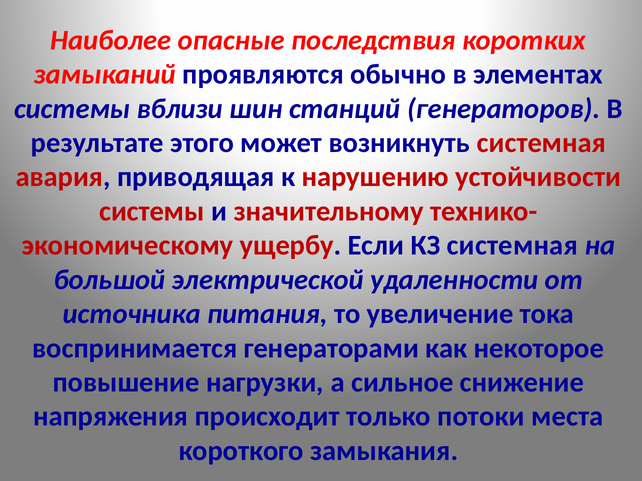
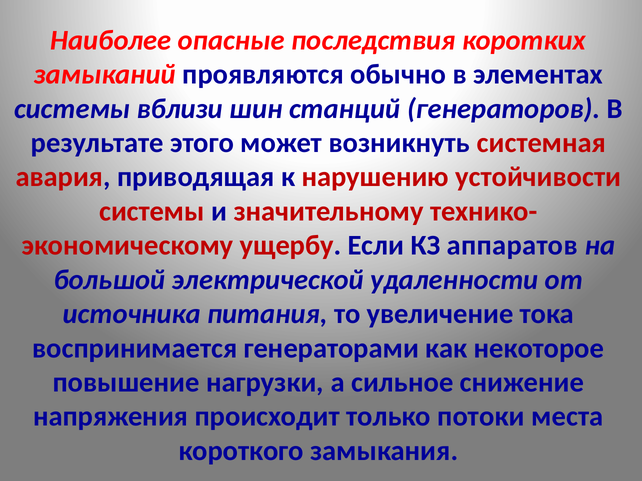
КЗ системная: системная -> аппаратов
